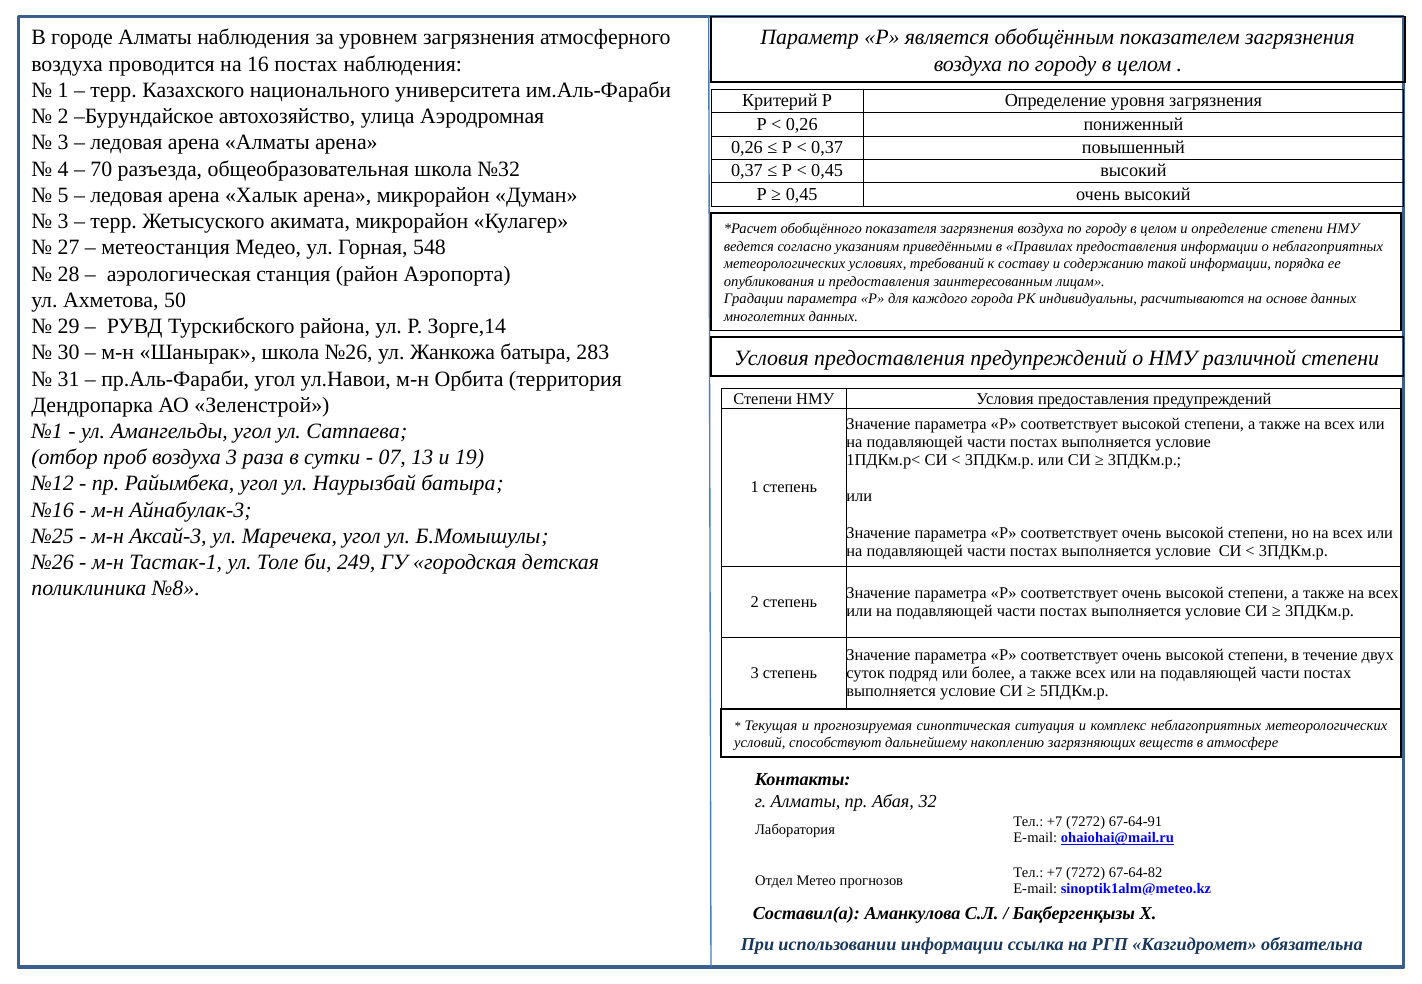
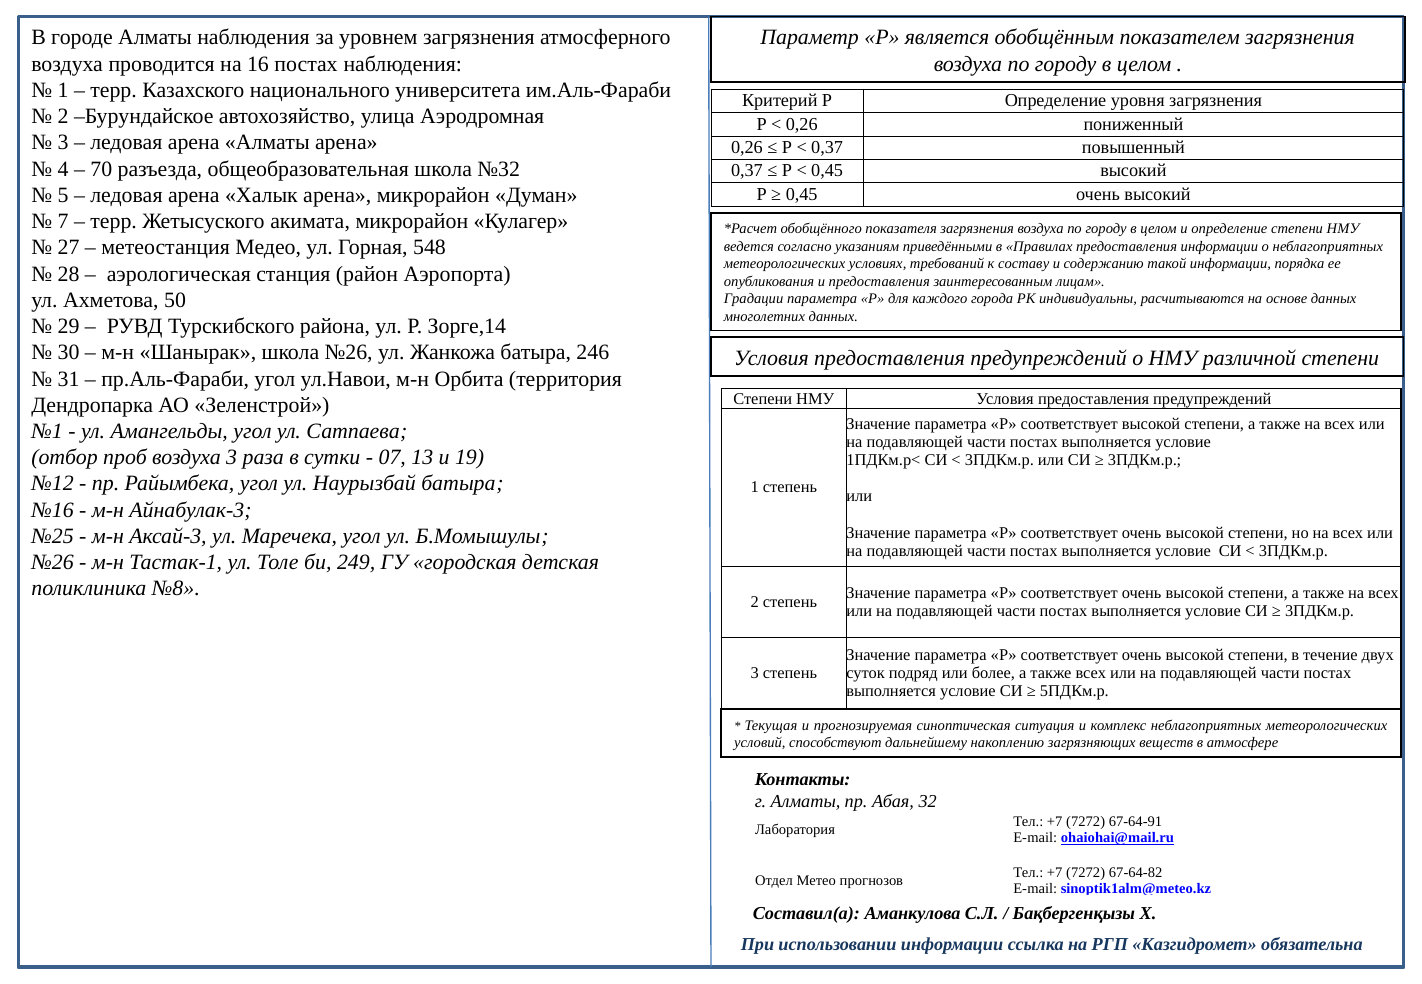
3 at (63, 221): 3 -> 7
283: 283 -> 246
